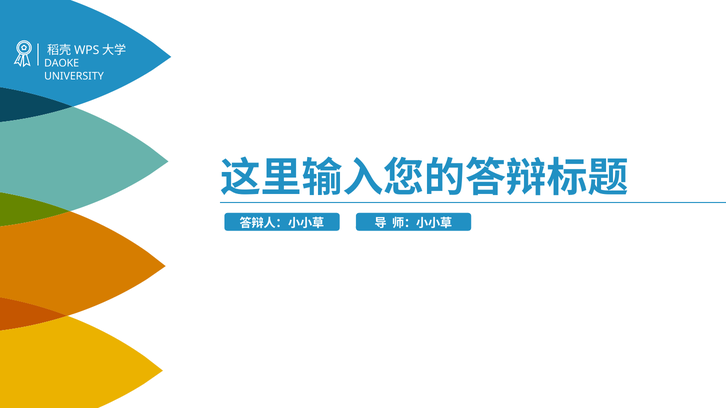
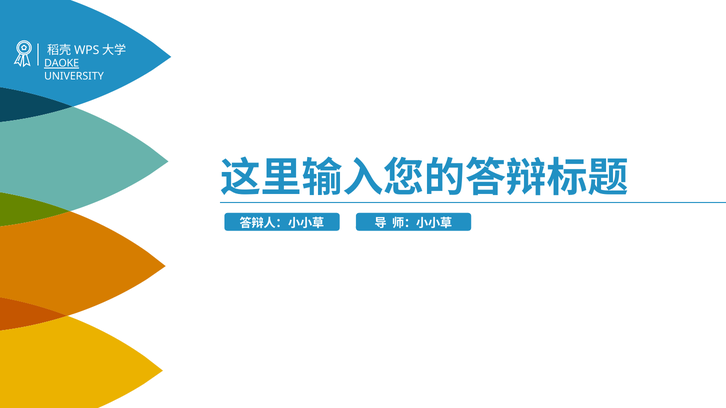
DAOKE underline: none -> present
